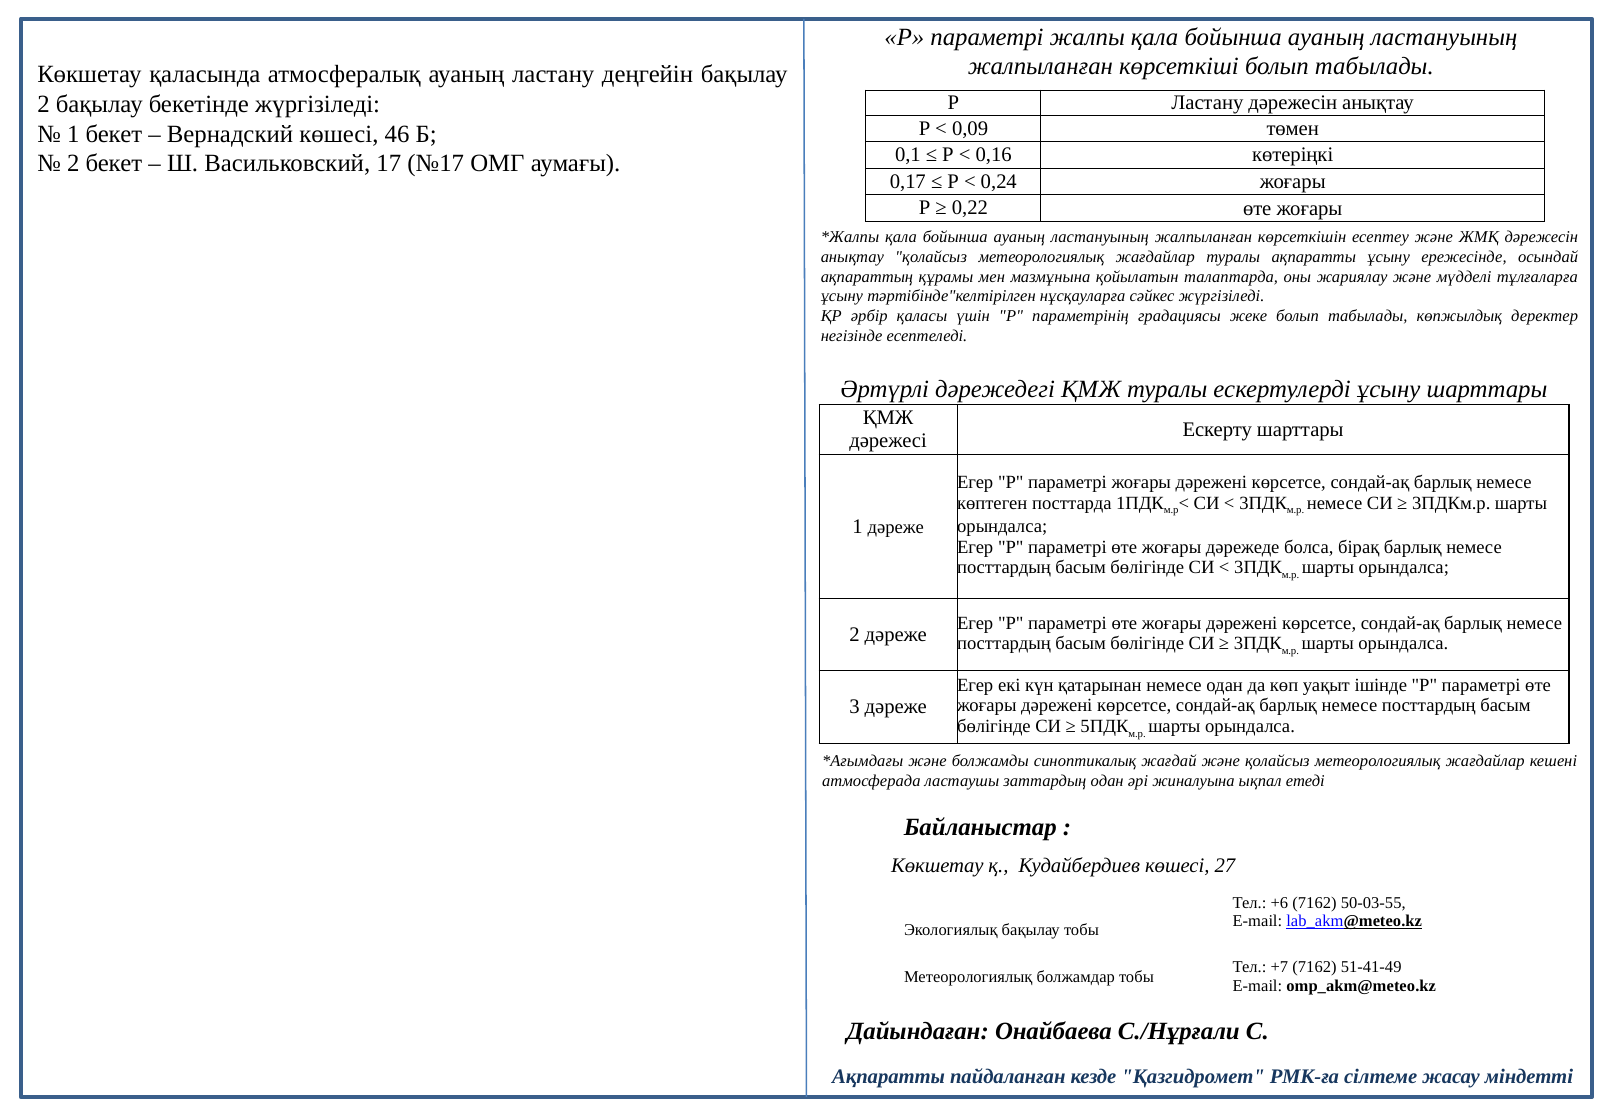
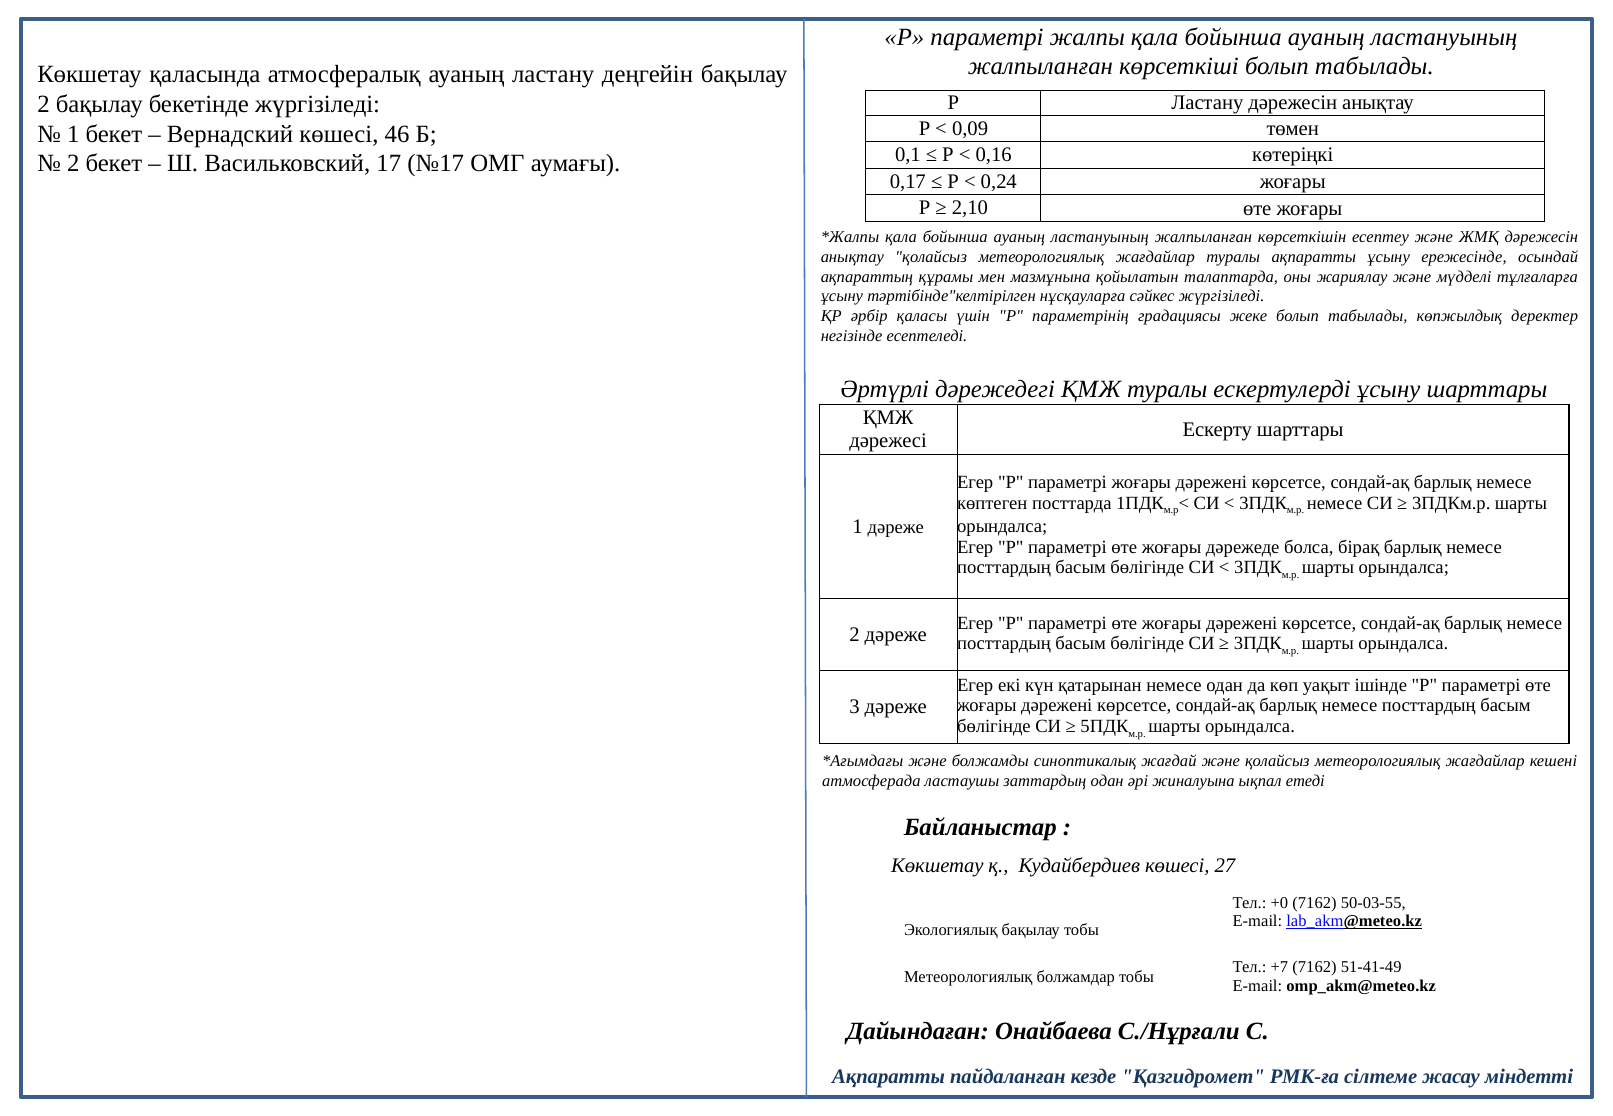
0,22: 0,22 -> 2,10
+6: +6 -> +0
